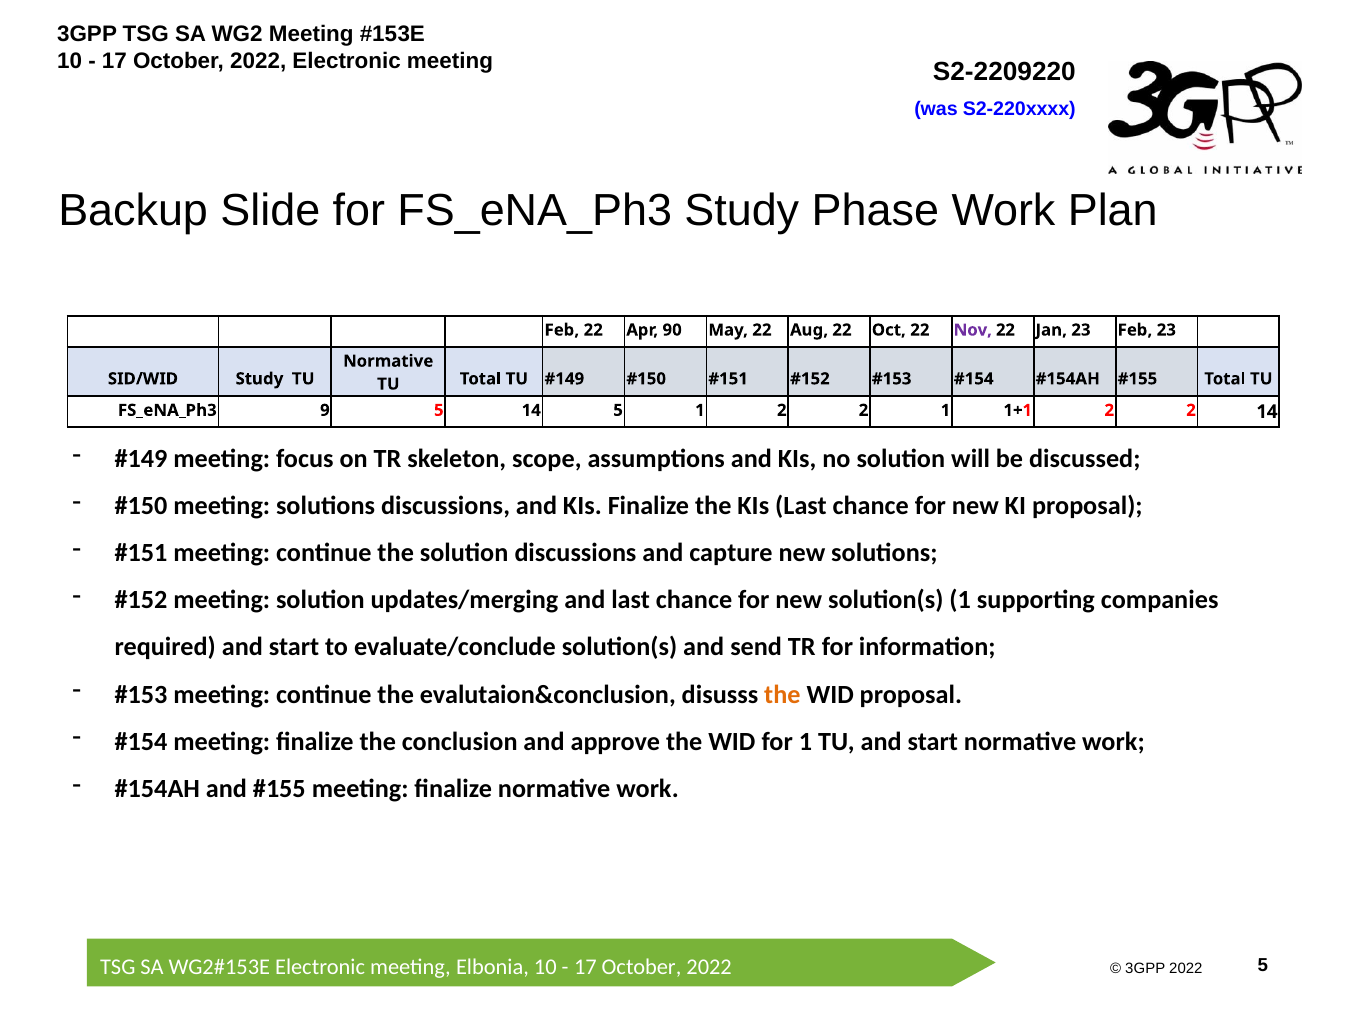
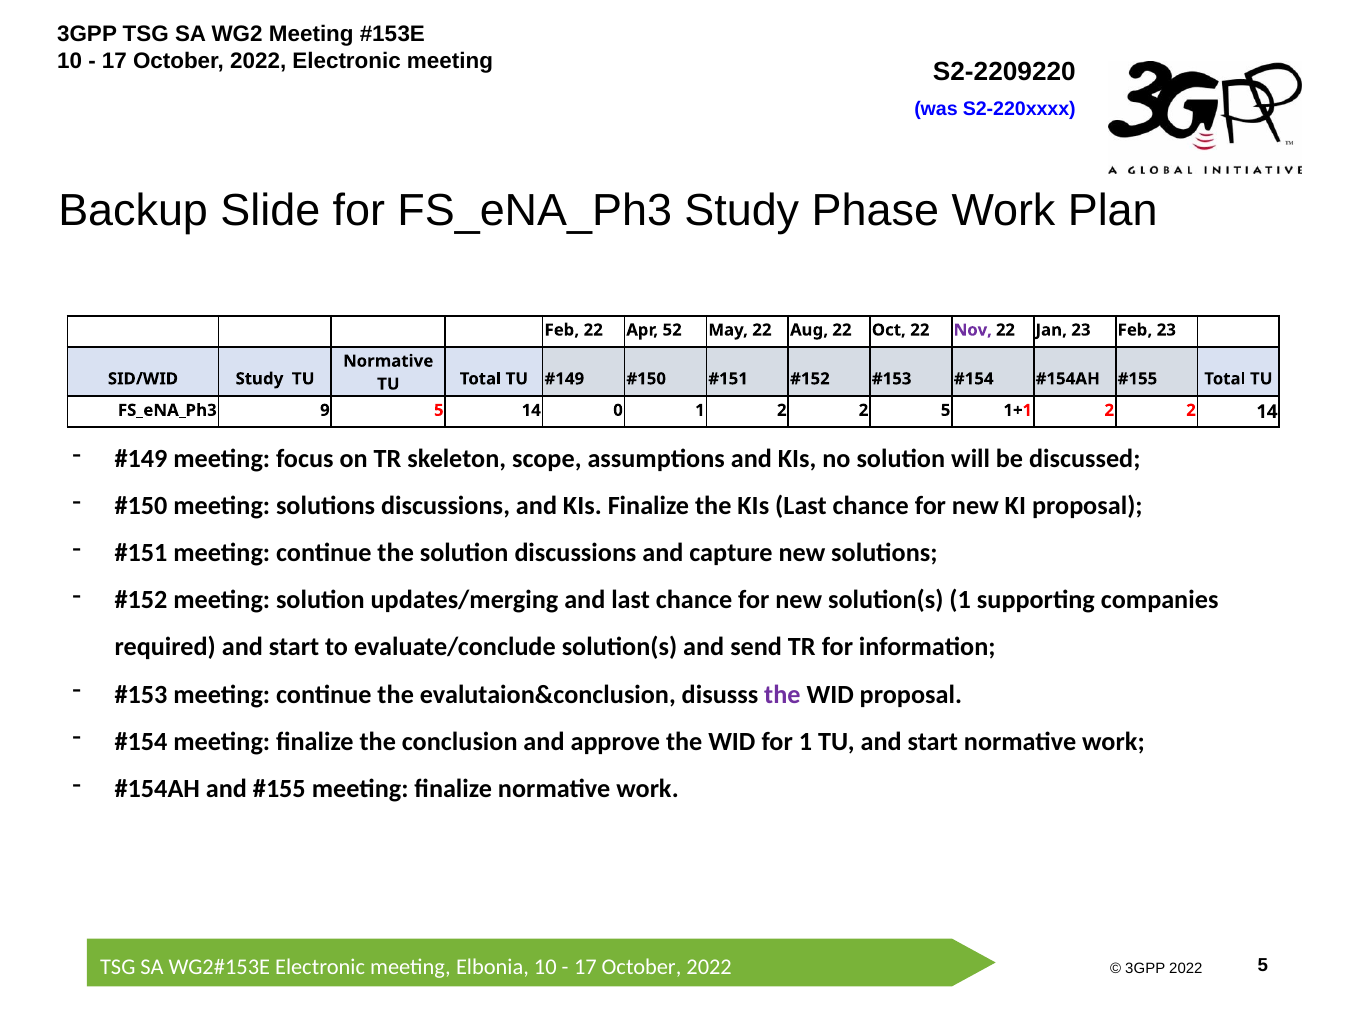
90: 90 -> 52
14 5: 5 -> 0
2 1: 1 -> 5
the at (782, 695) colour: orange -> purple
